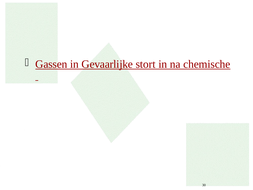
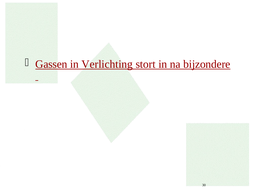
Gevaarlijke: Gevaarlijke -> Verlichting
chemische: chemische -> bijzondere
